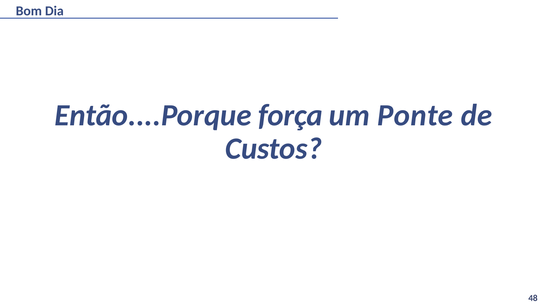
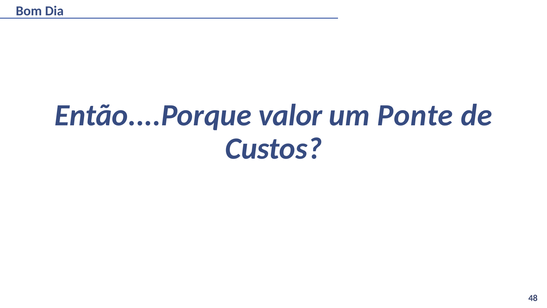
força: força -> valor
